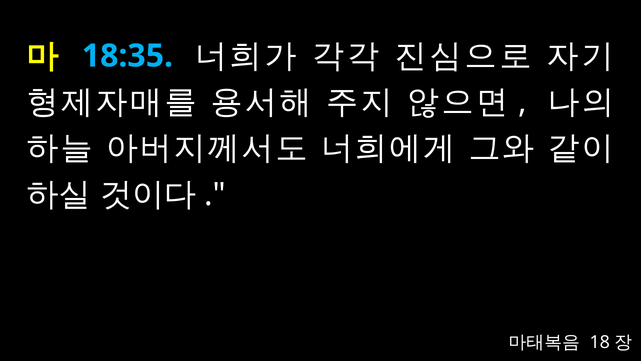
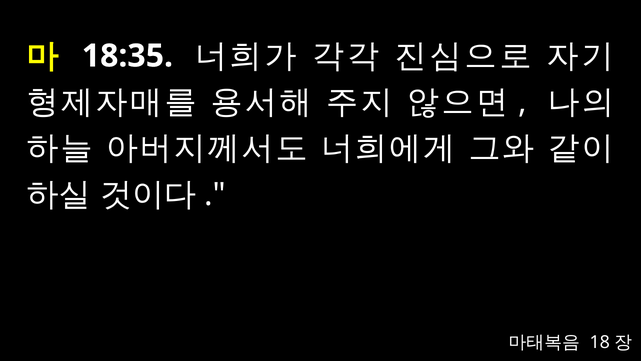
18:35 colour: light blue -> white
